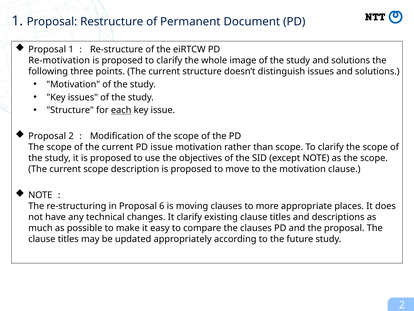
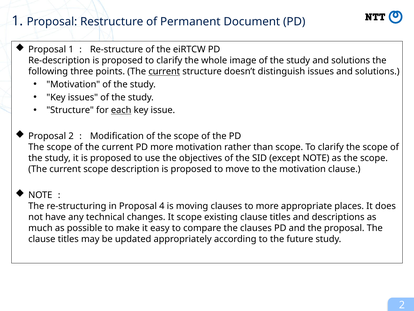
Re-motivation: Re-motivation -> Re-description
current at (164, 71) underline: none -> present
PD issue: issue -> more
6: 6 -> 4
It clarify: clarify -> scope
